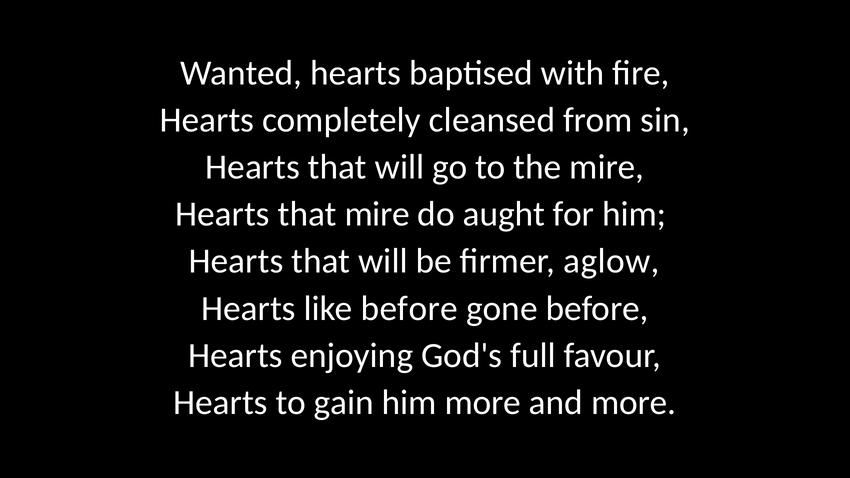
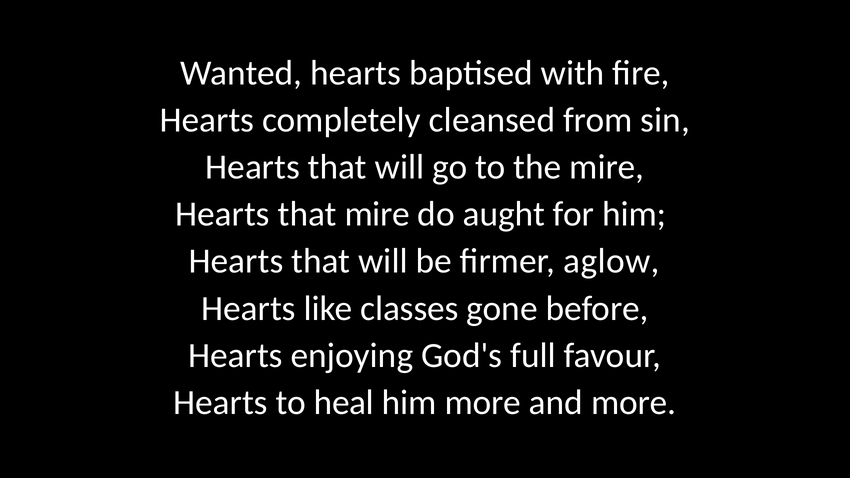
like before: before -> classes
gain: gain -> heal
